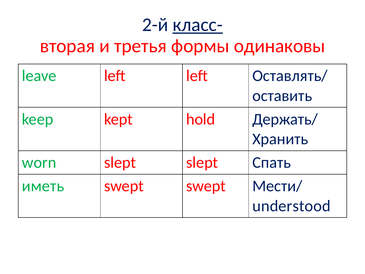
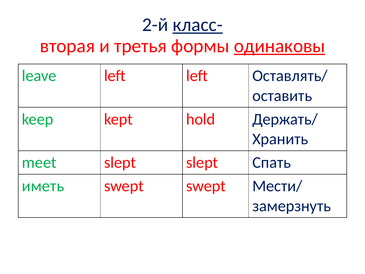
одинаковы underline: none -> present
worn: worn -> meet
understood: understood -> замерзнуть
